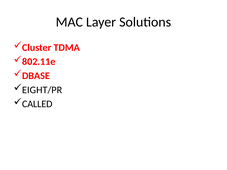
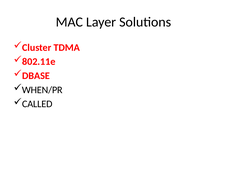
EIGHT/PR: EIGHT/PR -> WHEN/PR
